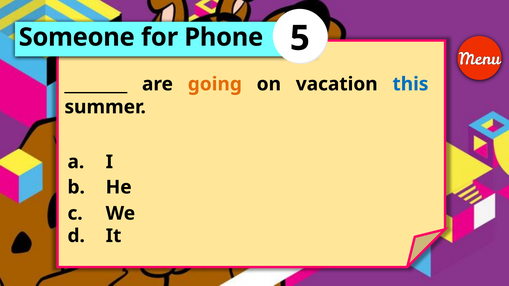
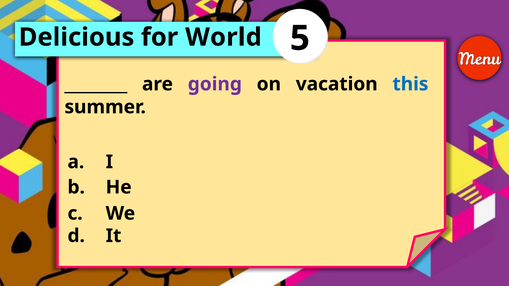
Someone: Someone -> Delicious
Phone: Phone -> World
going colour: orange -> purple
